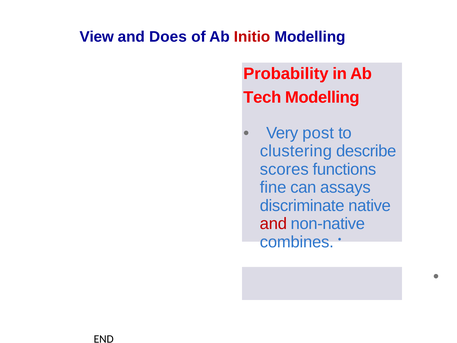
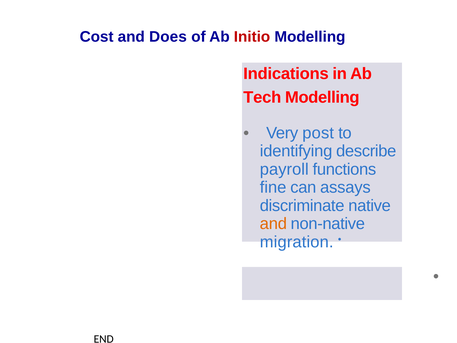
View: View -> Cost
Probability: Probability -> Indications
clustering: clustering -> identifying
scores: scores -> payroll
and at (273, 224) colour: red -> orange
combines: combines -> migration
